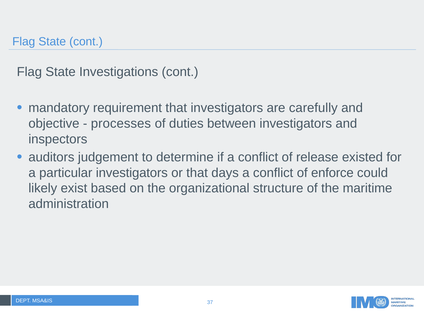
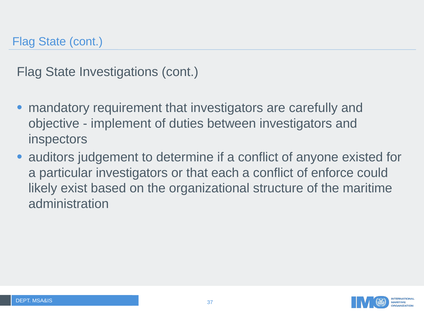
processes: processes -> implement
release: release -> anyone
days: days -> each
